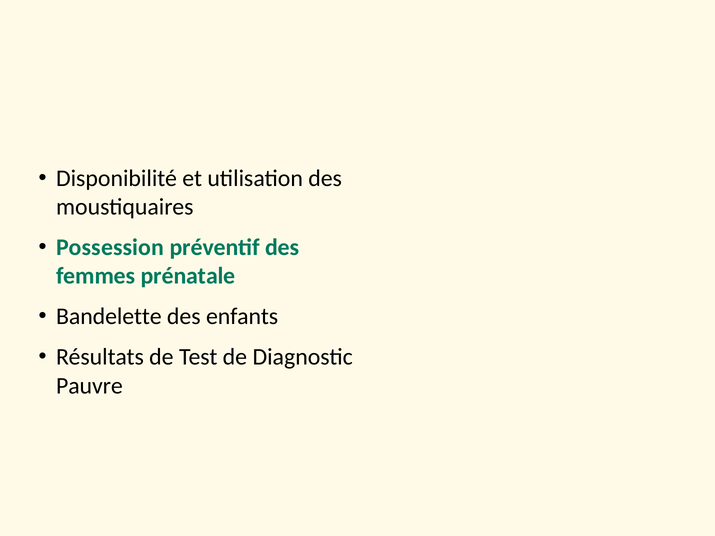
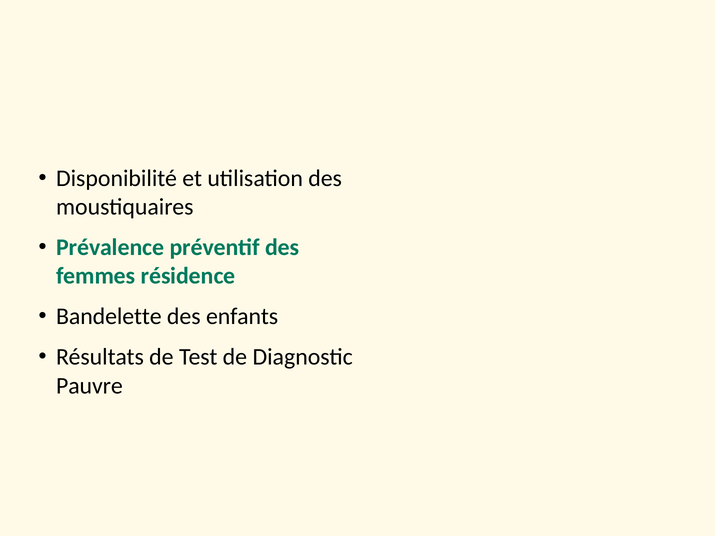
Possession: Possession -> Prévalence
prénatale: prénatale -> résidence
